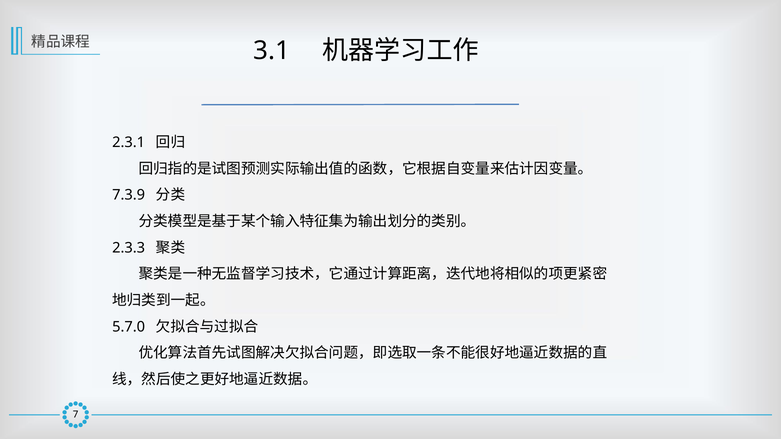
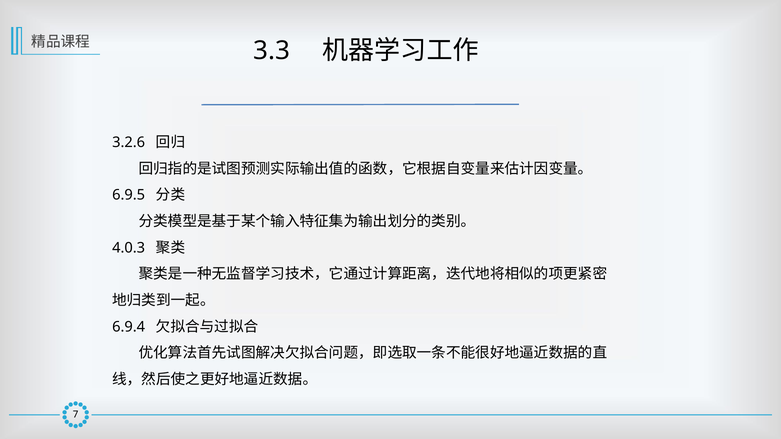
3.1: 3.1 -> 3.3
2.3.1: 2.3.1 -> 3.2.6
7.3.9: 7.3.9 -> 6.9.5
2.3.3: 2.3.3 -> 4.0.3
5.7.0: 5.7.0 -> 6.9.4
